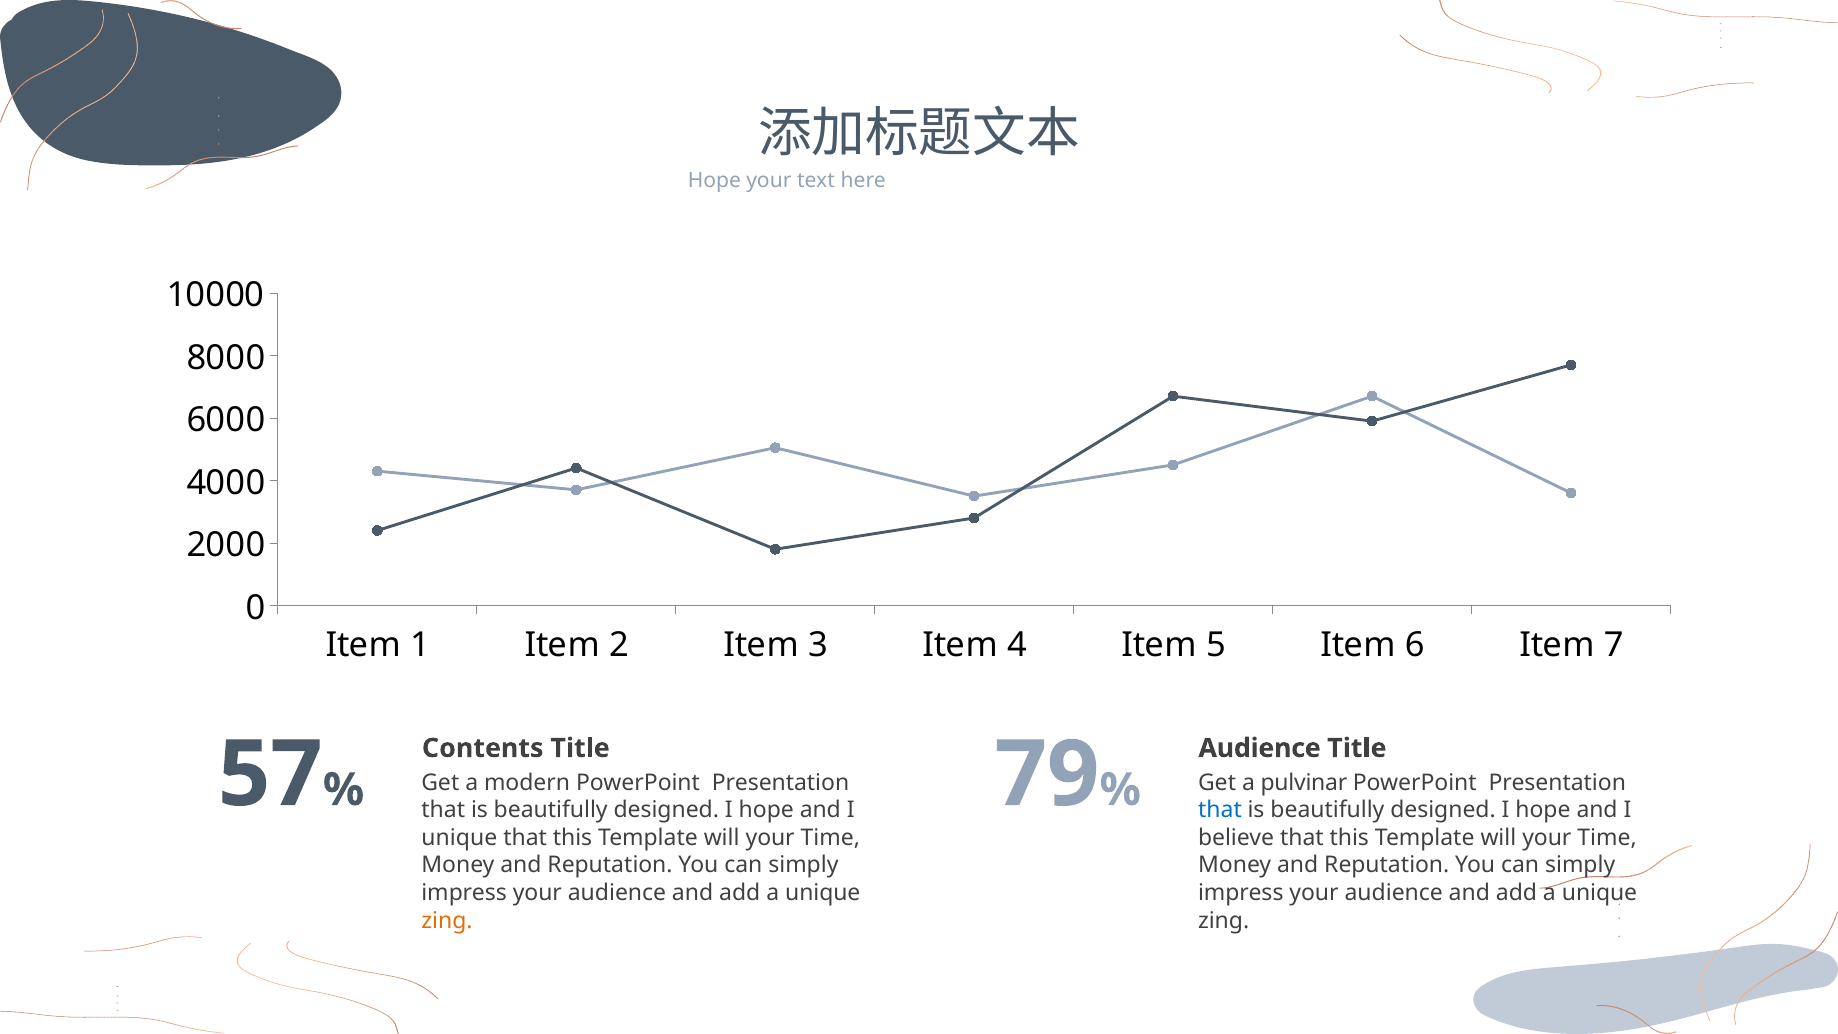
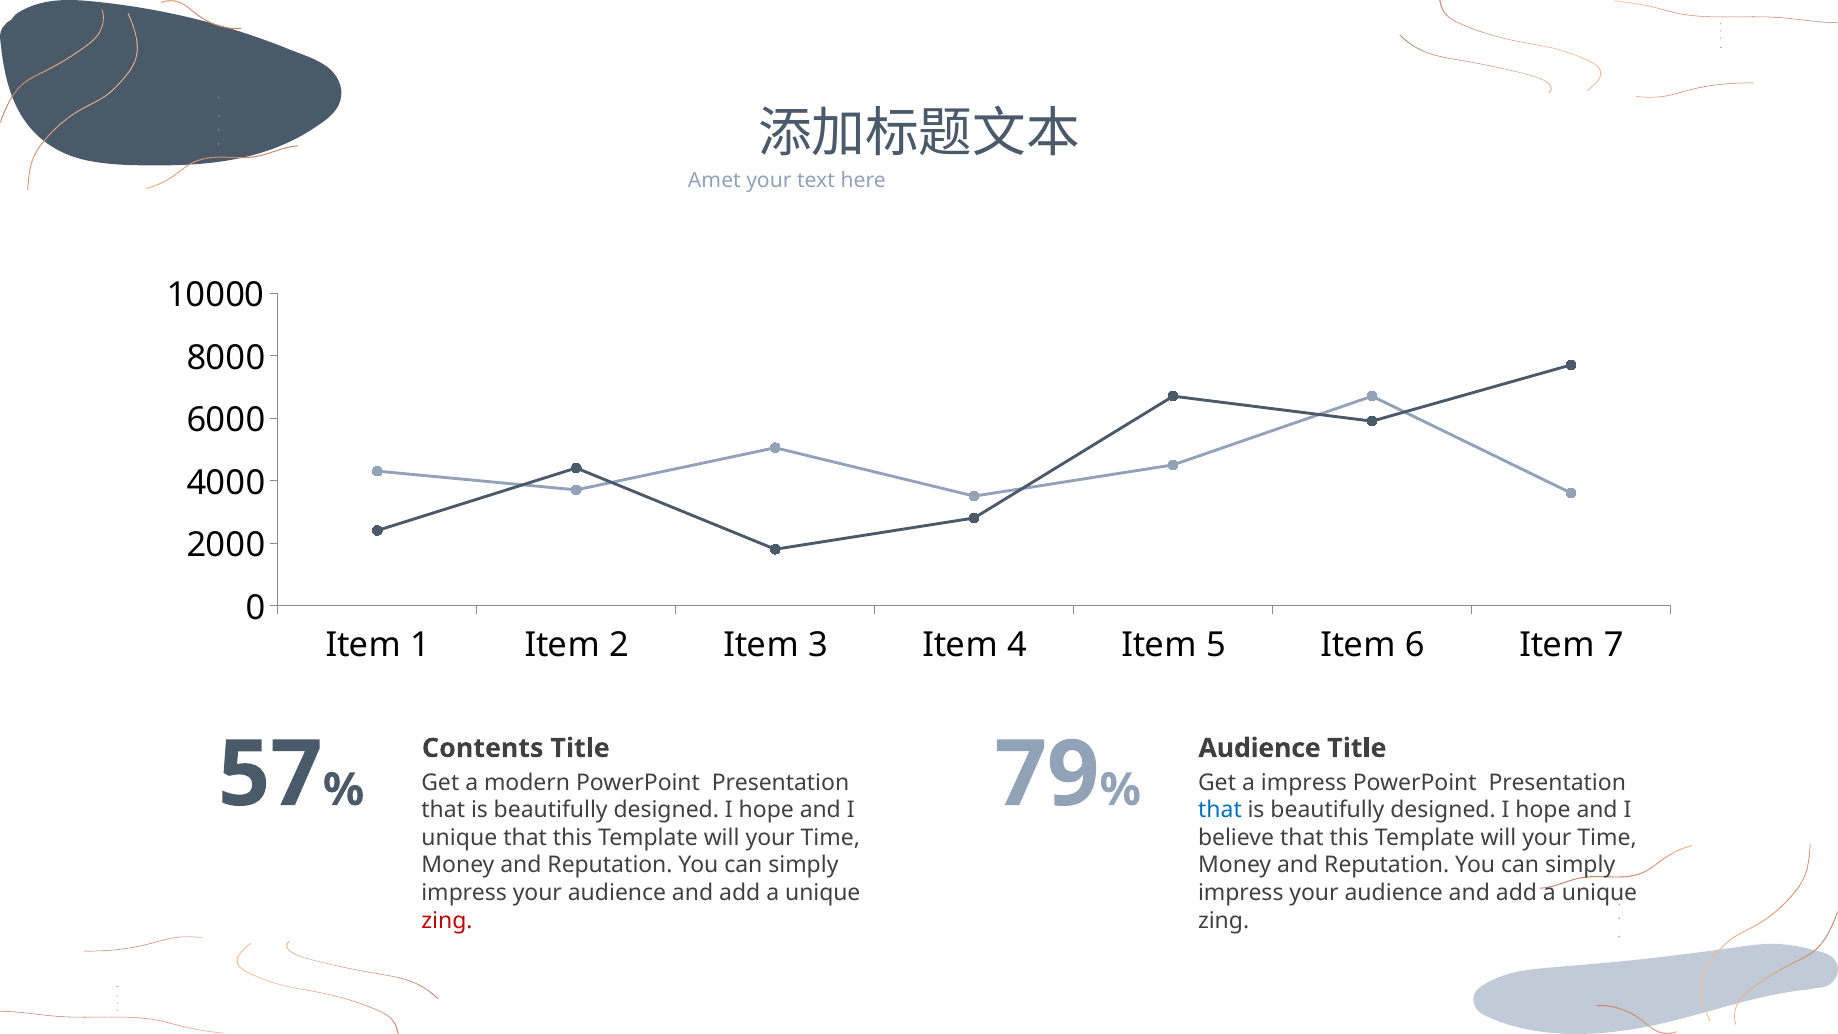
Hope at (714, 181): Hope -> Amet
a pulvinar: pulvinar -> impress
zing at (447, 920) colour: orange -> red
